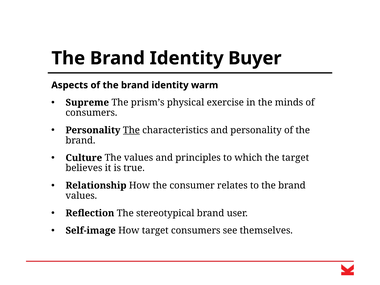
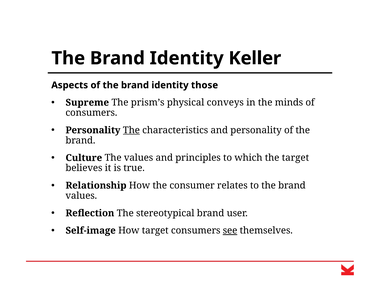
Buyer: Buyer -> Keller
warm: warm -> those
exercise: exercise -> conveys
see underline: none -> present
